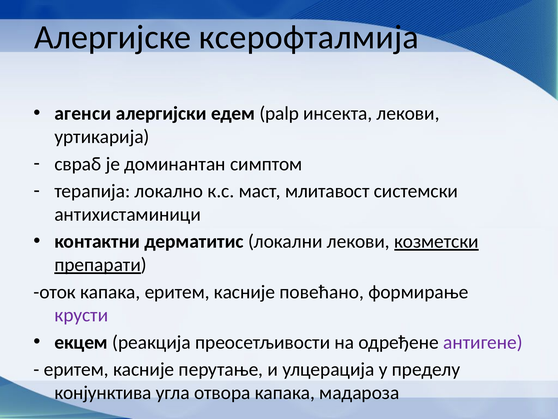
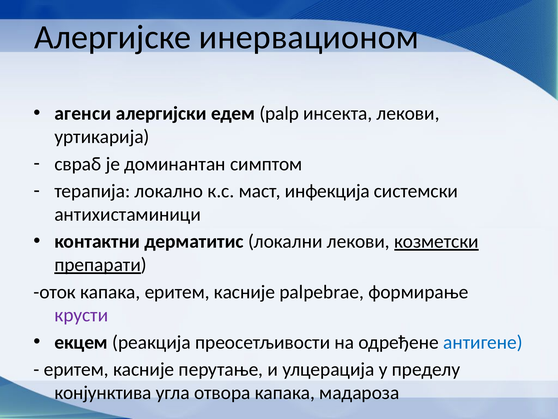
ксерофталмија: ксерофталмија -> инервационом
млитавост: млитавост -> инфекција
повећано: повећано -> palpebrae
антигене colour: purple -> blue
